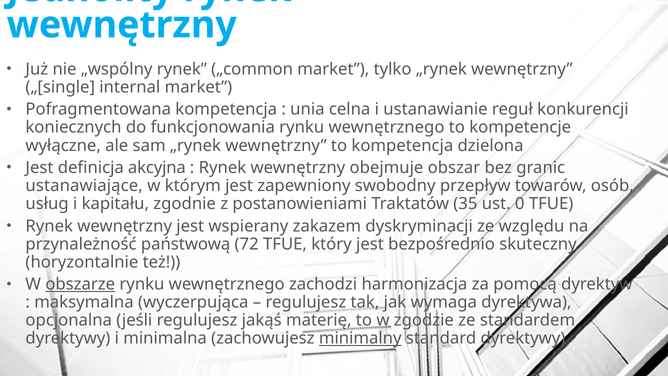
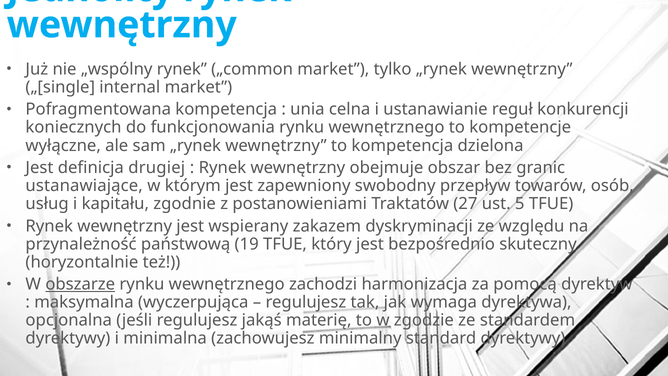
akcyjna: akcyjna -> drugiej
35: 35 -> 27
0: 0 -> 5
72: 72 -> 19
minimalny underline: present -> none
